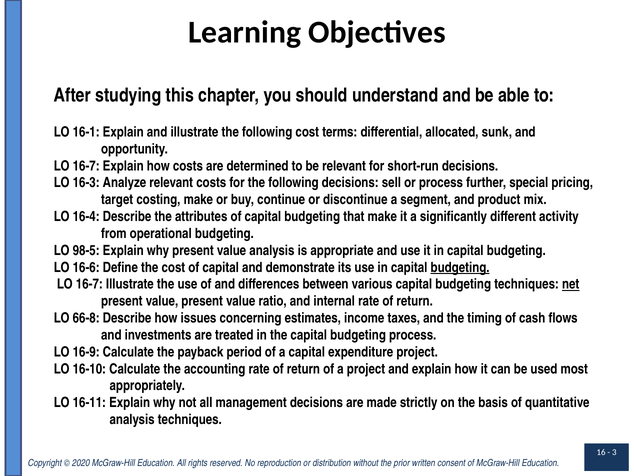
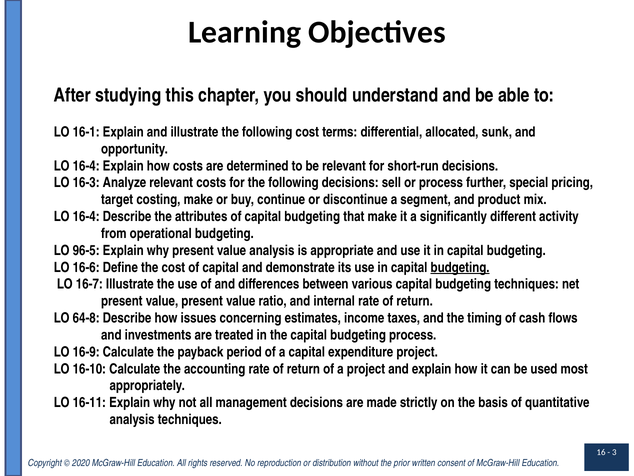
16-7 at (86, 166): 16-7 -> 16-4
98-5: 98-5 -> 96-5
net underline: present -> none
66-8: 66-8 -> 64-8
